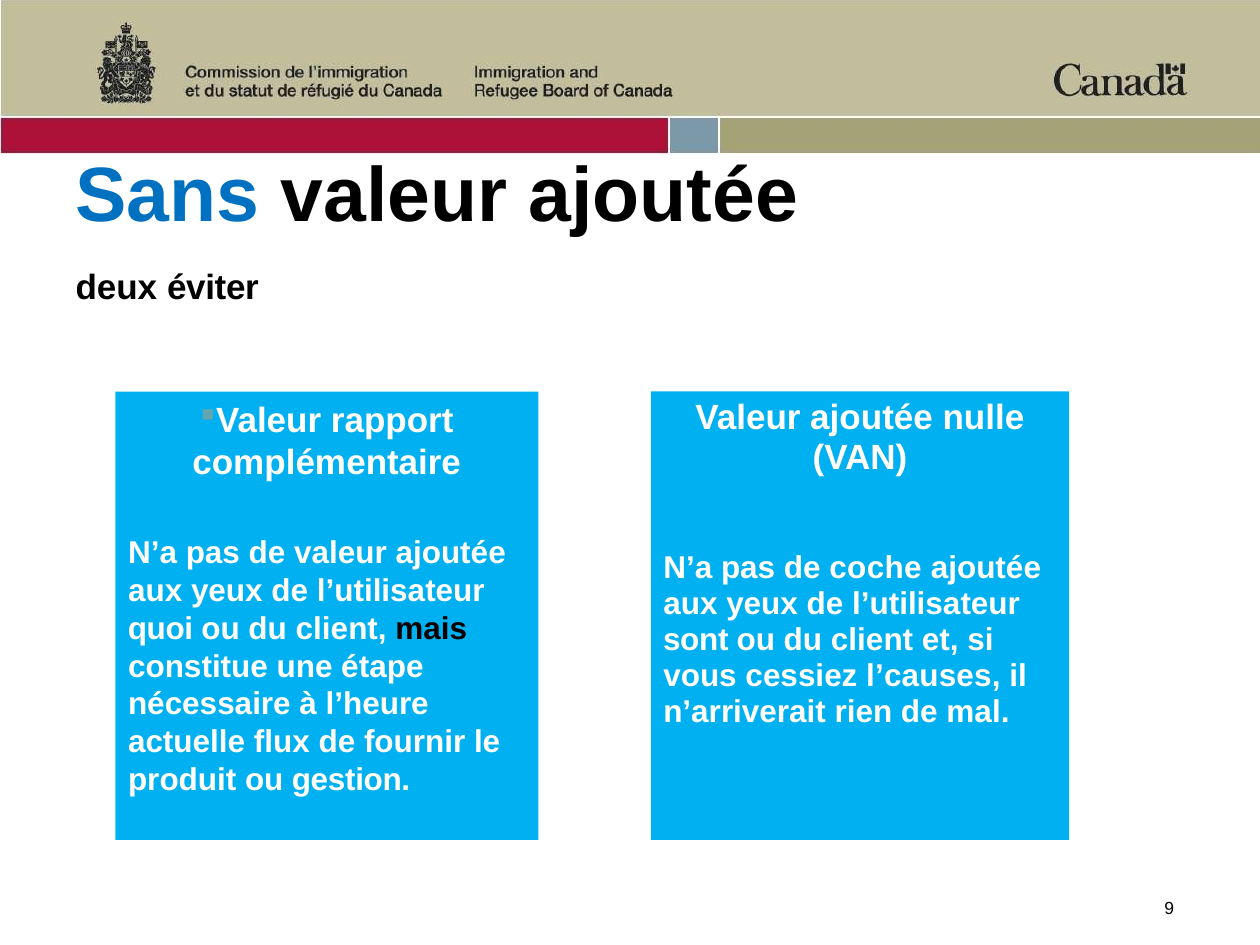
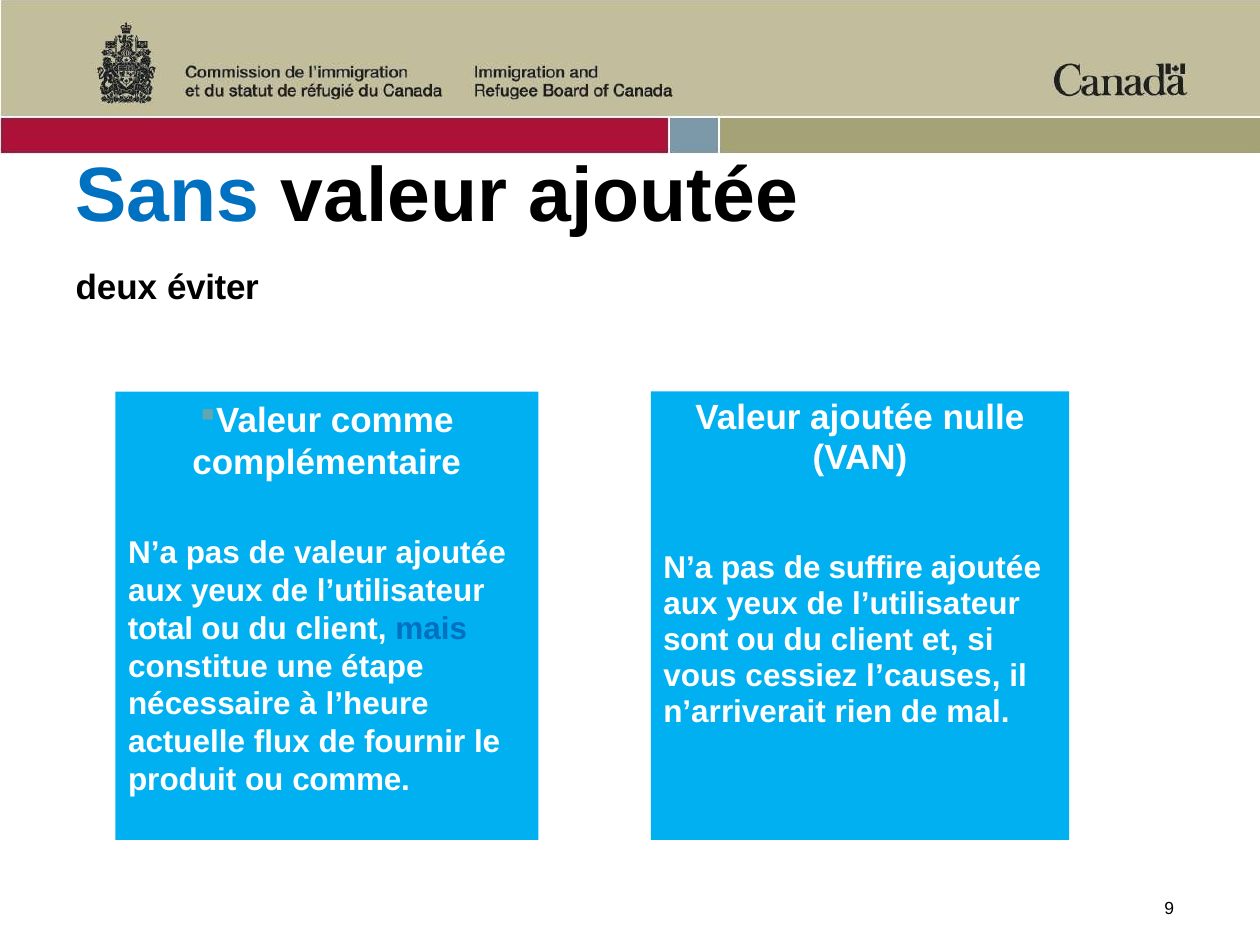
rapport at (392, 421): rapport -> comme
coche: coche -> suffire
quoi: quoi -> total
mais colour: black -> blue
ou gestion: gestion -> comme
